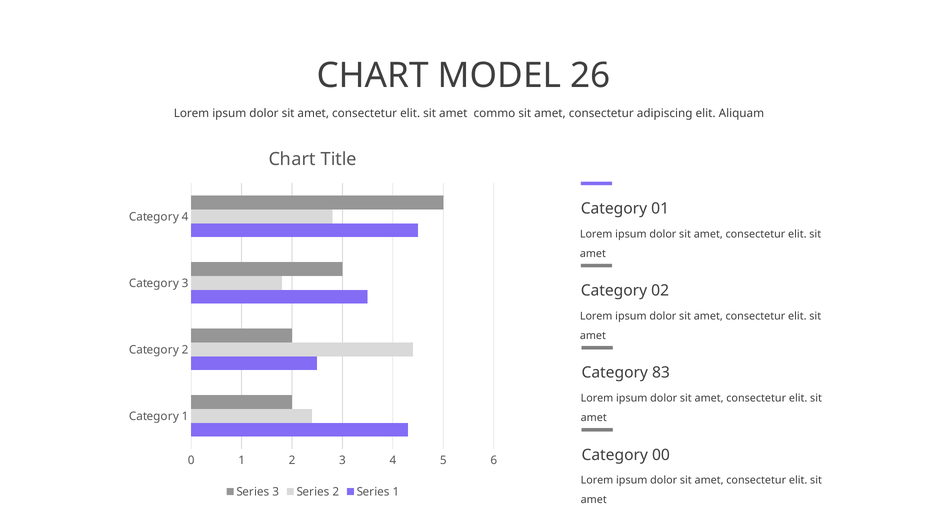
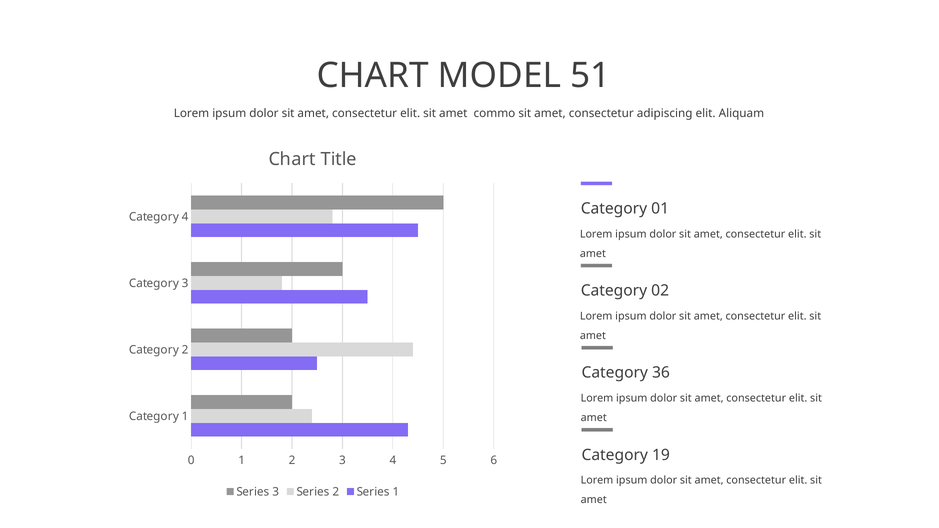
26: 26 -> 51
83: 83 -> 36
00: 00 -> 19
